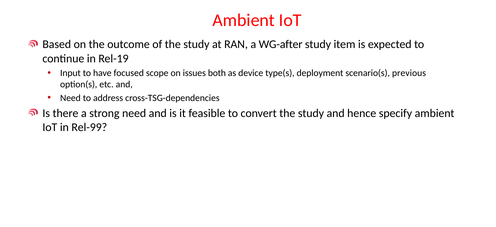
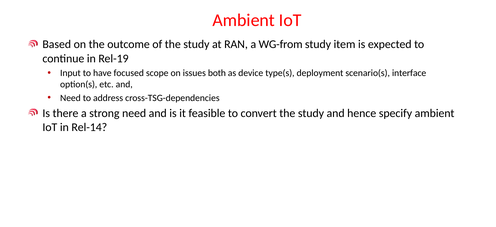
WG-after: WG-after -> WG-from
previous: previous -> interface
Rel-99: Rel-99 -> Rel-14
